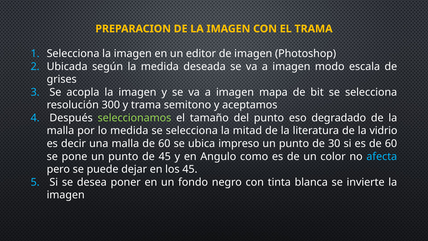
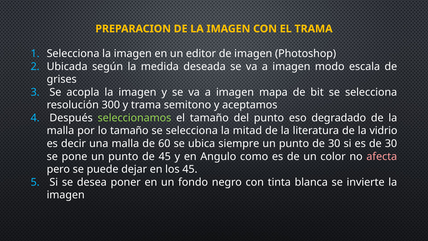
lo medida: medida -> tamaño
impreso: impreso -> siempre
es de 60: 60 -> 30
afecta colour: light blue -> pink
